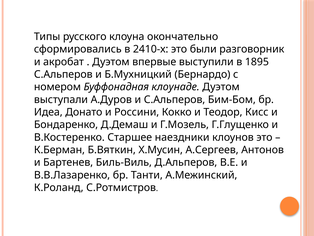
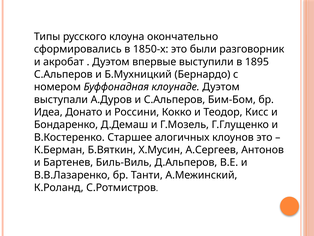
2410-х: 2410-х -> 1850-х
наездники: наездники -> алогичных
